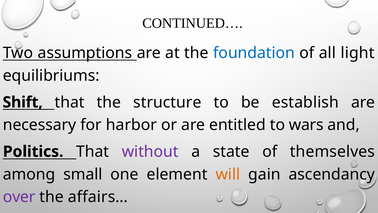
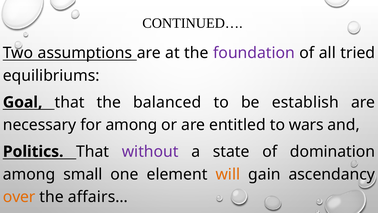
foundation colour: blue -> purple
light: light -> tried
Shift: Shift -> Goal
structure: structure -> balanced
for harbor: harbor -> among
themselves: themselves -> domination
over colour: purple -> orange
